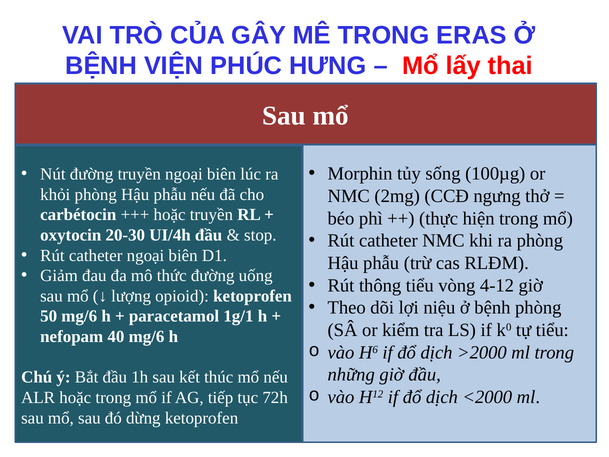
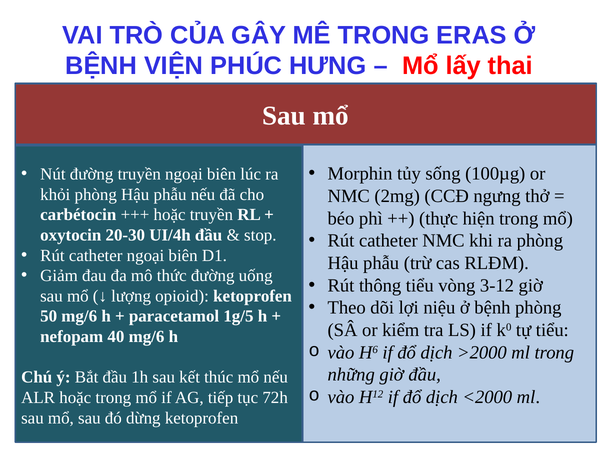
4-12: 4-12 -> 3-12
1g/1: 1g/1 -> 1g/5
